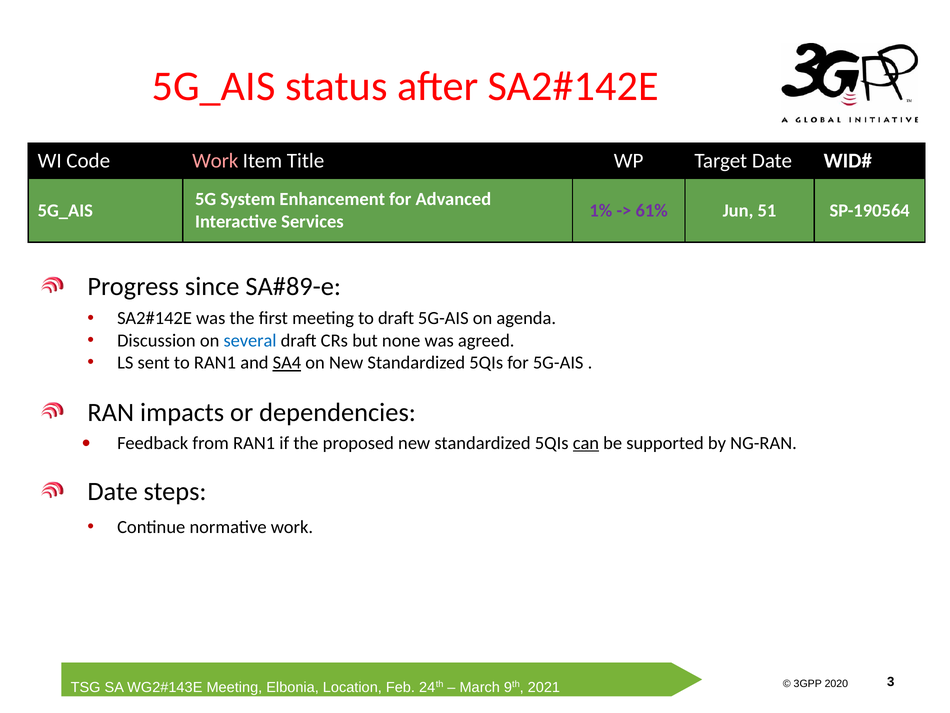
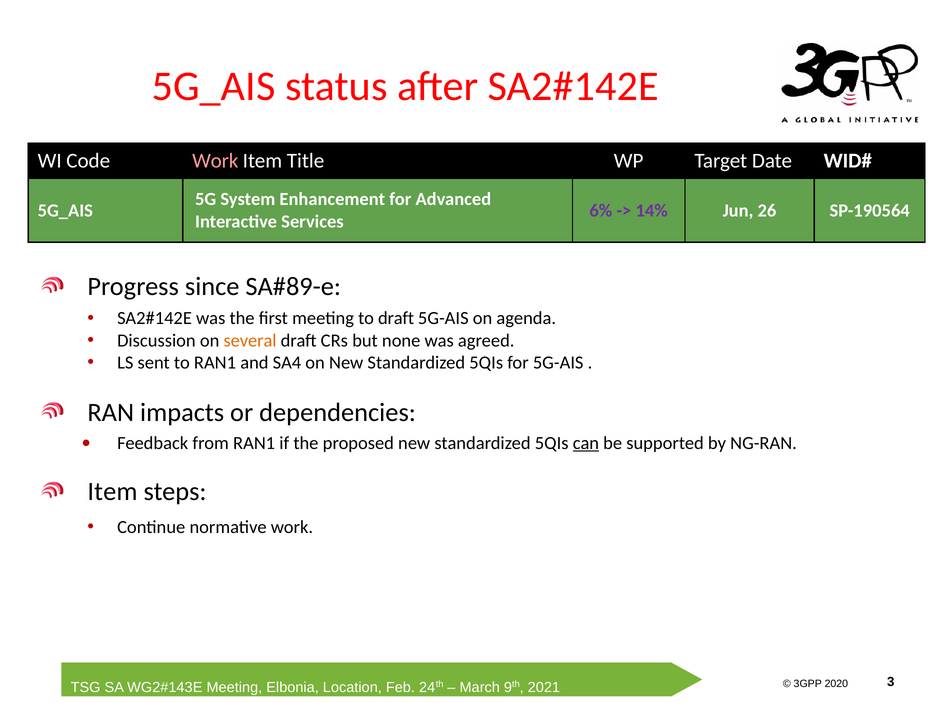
1%: 1% -> 6%
61%: 61% -> 14%
51: 51 -> 26
several colour: blue -> orange
SA4 underline: present -> none
Date at (113, 491): Date -> Item
